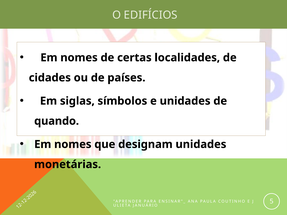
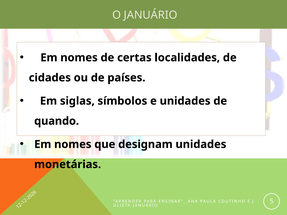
O EDIFÍCIOS: EDIFÍCIOS -> JANUÁRIO
